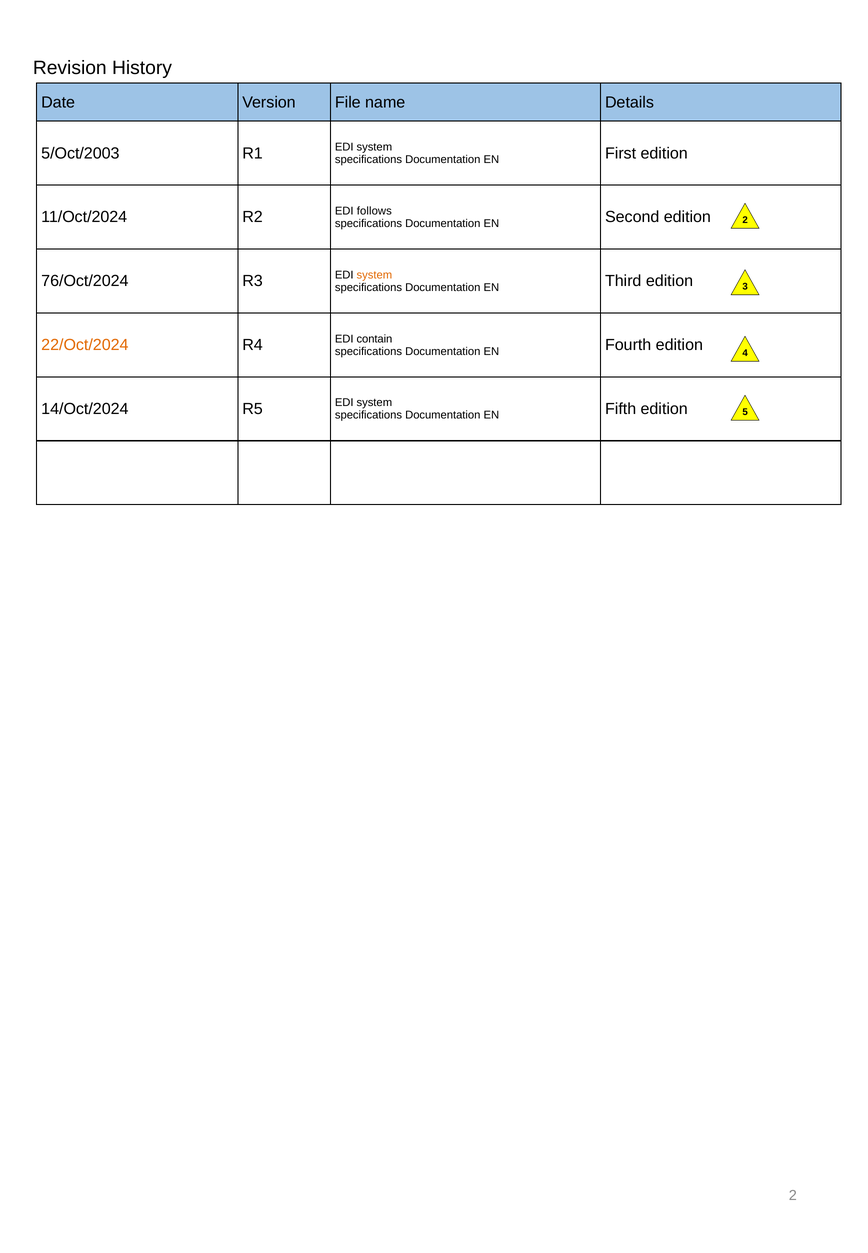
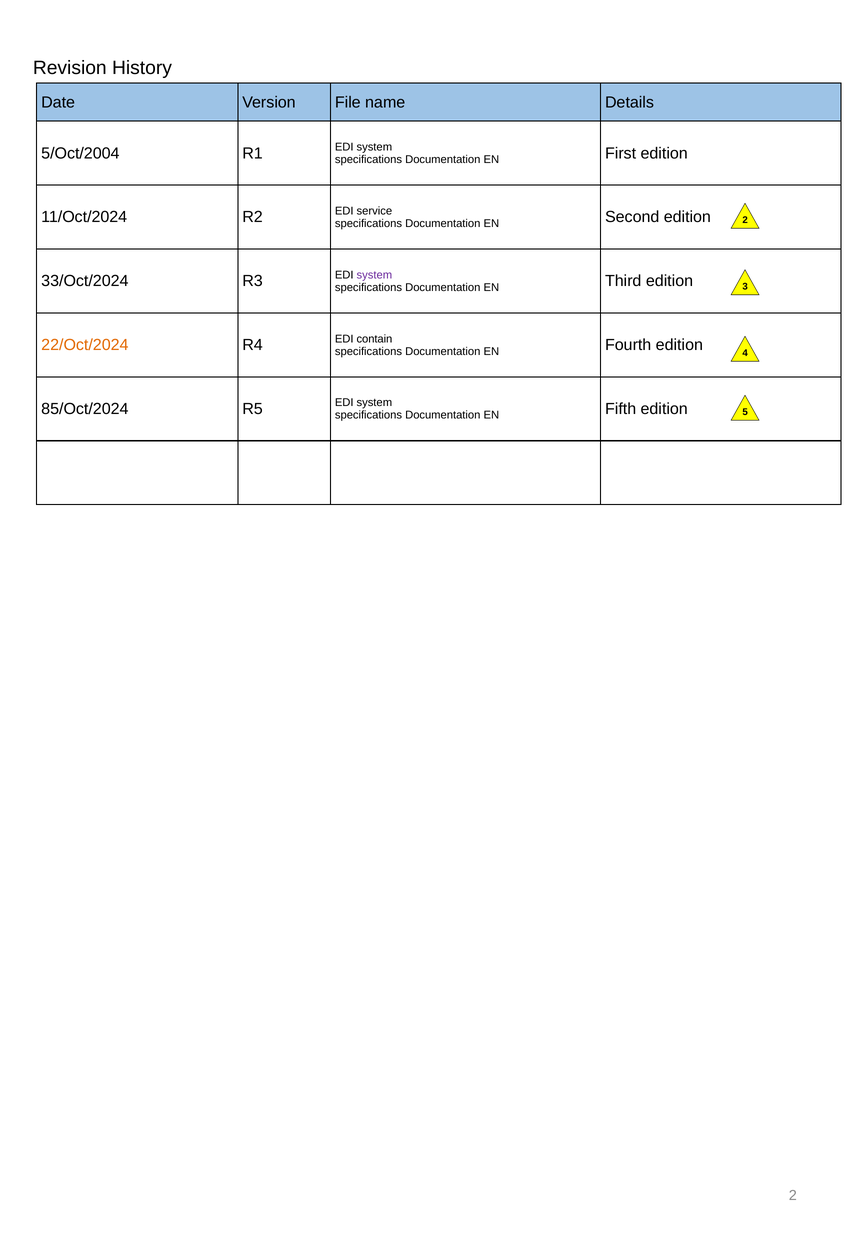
5/Oct/2003: 5/Oct/2003 -> 5/Oct/2004
follows: follows -> service
76/Oct/2024: 76/Oct/2024 -> 33/Oct/2024
system at (374, 275) colour: orange -> purple
14/Oct/2024: 14/Oct/2024 -> 85/Oct/2024
